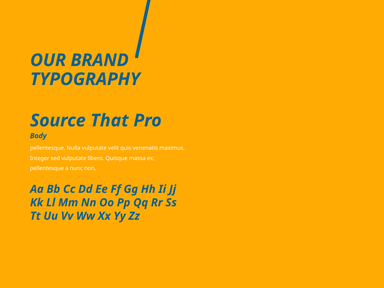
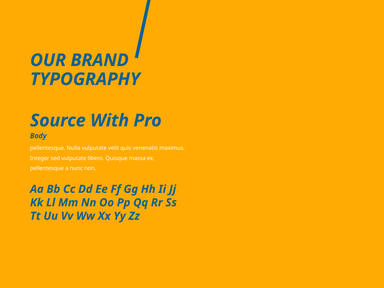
That: That -> With
